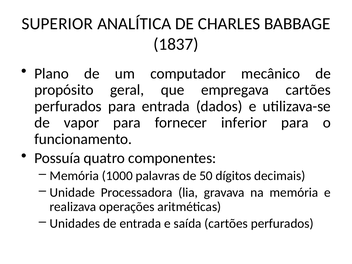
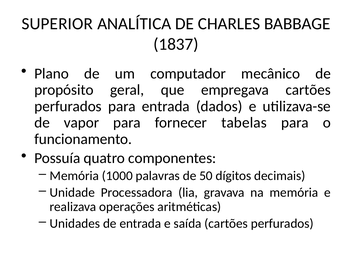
inferior: inferior -> tabelas
